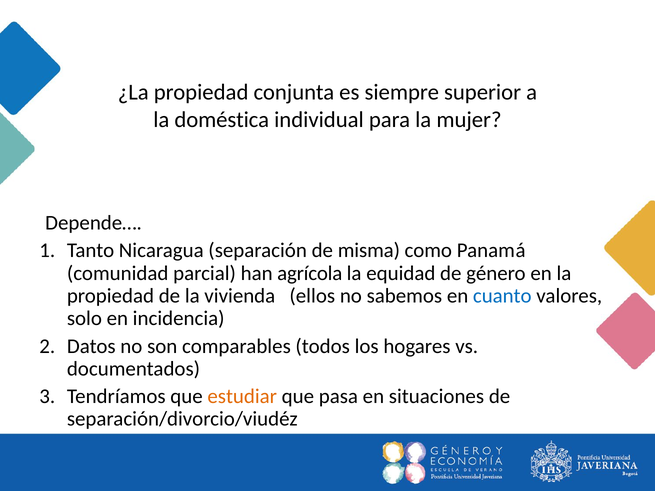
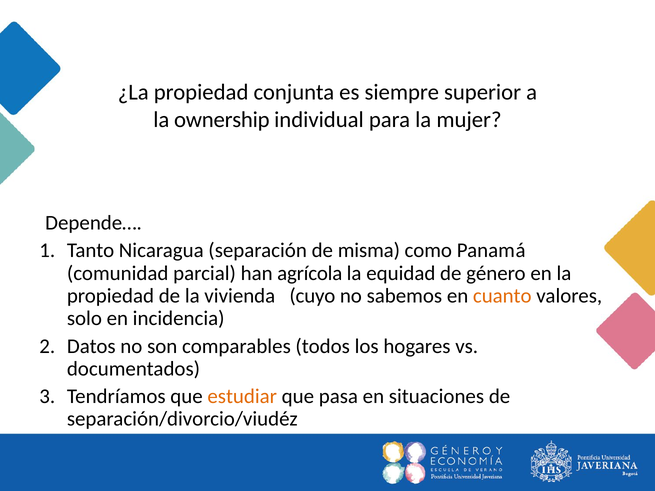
doméstica: doméstica -> ownership
ellos: ellos -> cuyo
cuanto colour: blue -> orange
